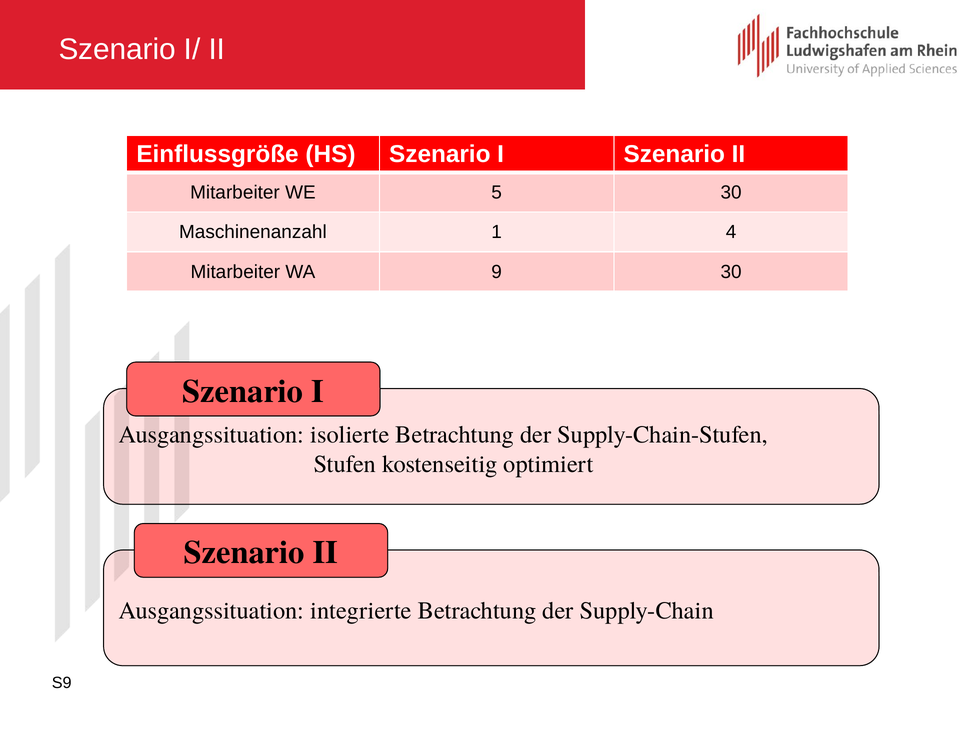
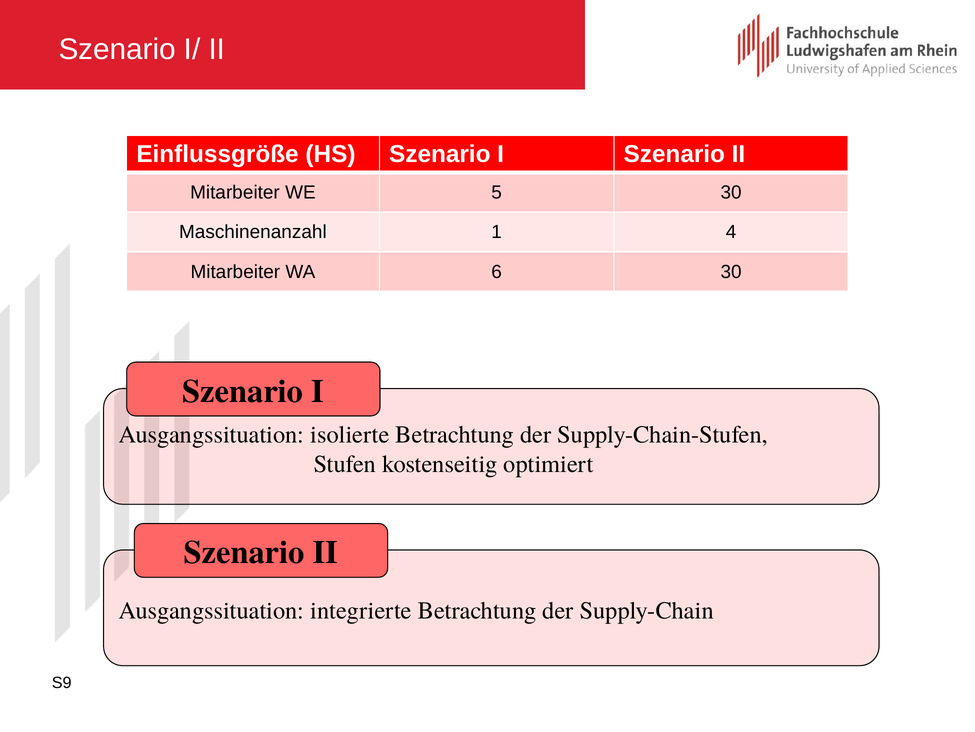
9: 9 -> 6
